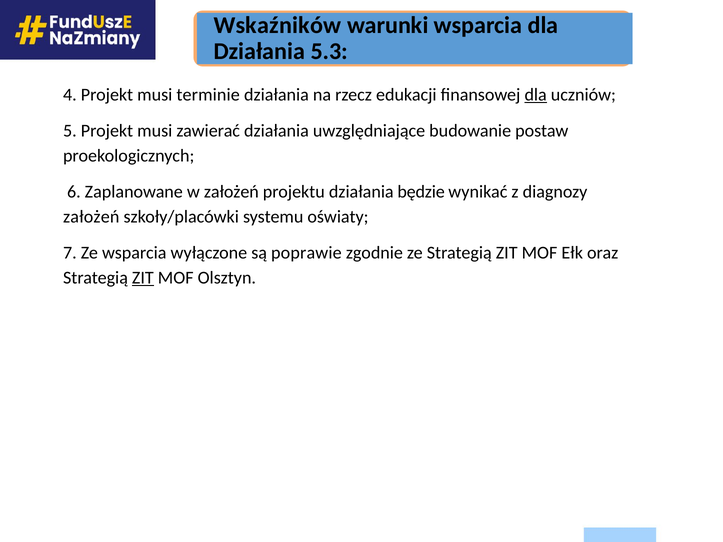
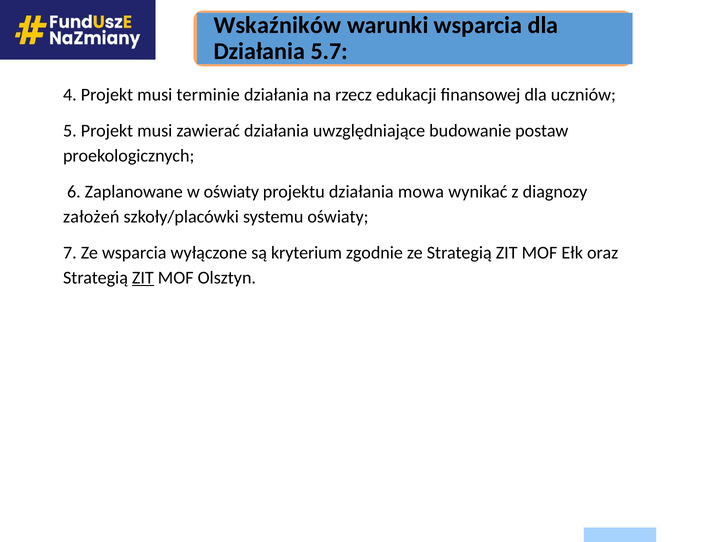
5.3: 5.3 -> 5.7
dla at (536, 95) underline: present -> none
w założeń: założeń -> oświaty
będzie: będzie -> mowa
poprawie: poprawie -> kryterium
